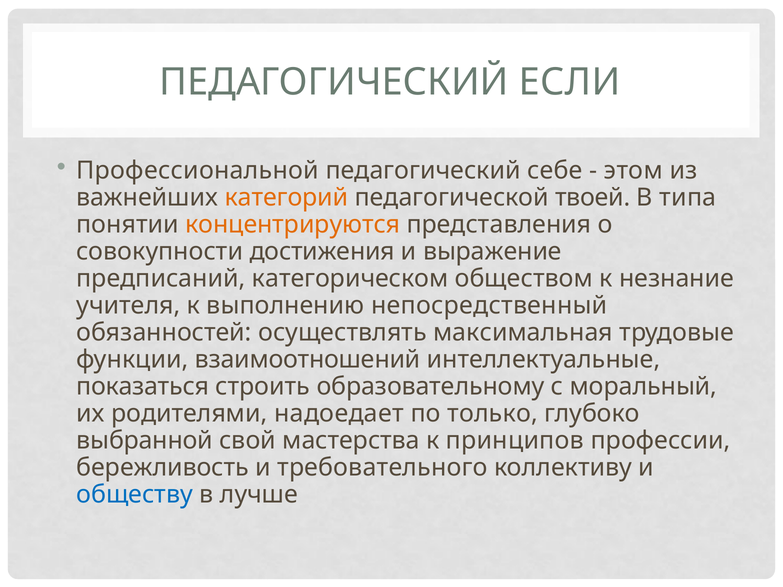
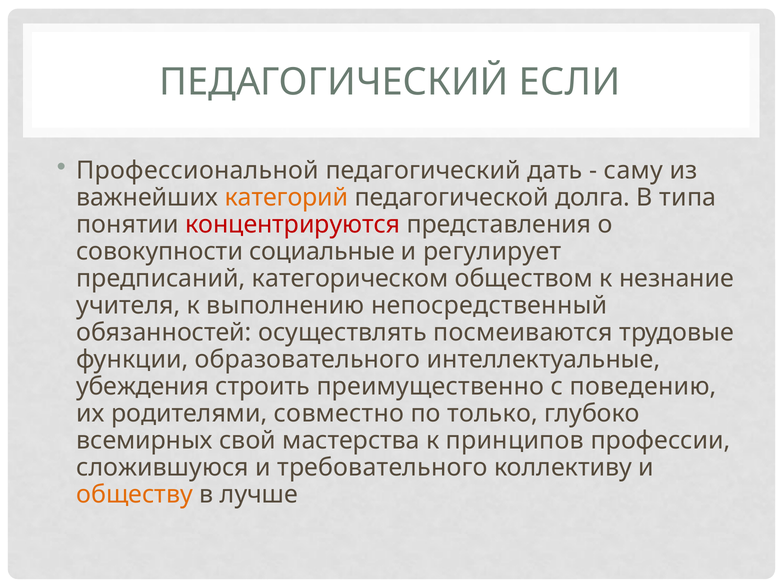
себе: себе -> дать
этом: этом -> саму
твоей: твоей -> долга
концентрируются colour: orange -> red
достижения: достижения -> социальные
выражение: выражение -> регулирует
максимальная: максимальная -> посмеиваются
взаимоотношений: взаимоотношений -> образовательного
показаться: показаться -> убеждения
образовательному: образовательному -> преимущественно
моральный: моральный -> поведению
надоедает: надоедает -> совместно
выбранной: выбранной -> всемирных
бережливость: бережливость -> сложившуюся
обществу colour: blue -> orange
